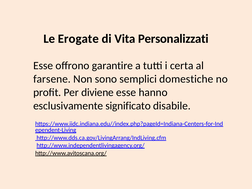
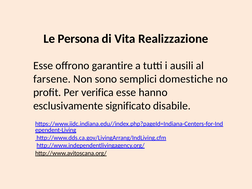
Erogate: Erogate -> Persona
Personalizzati: Personalizzati -> Realizzazione
certa: certa -> ausili
diviene: diviene -> verifica
